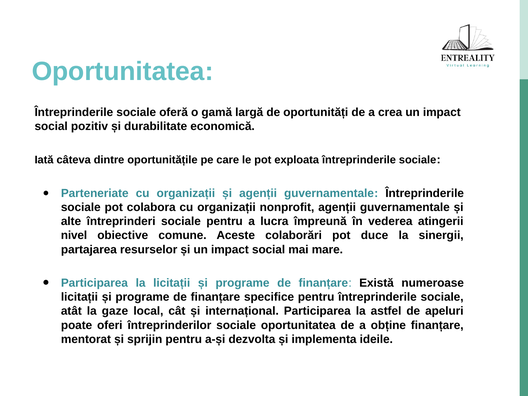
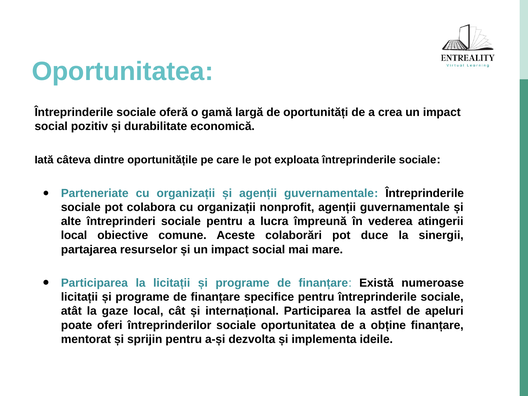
nivel at (74, 235): nivel -> local
